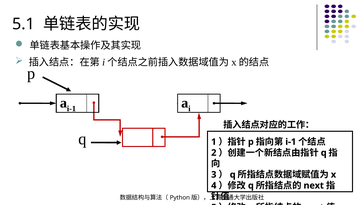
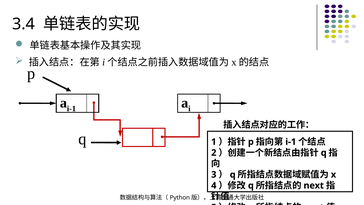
5.1: 5.1 -> 3.4
